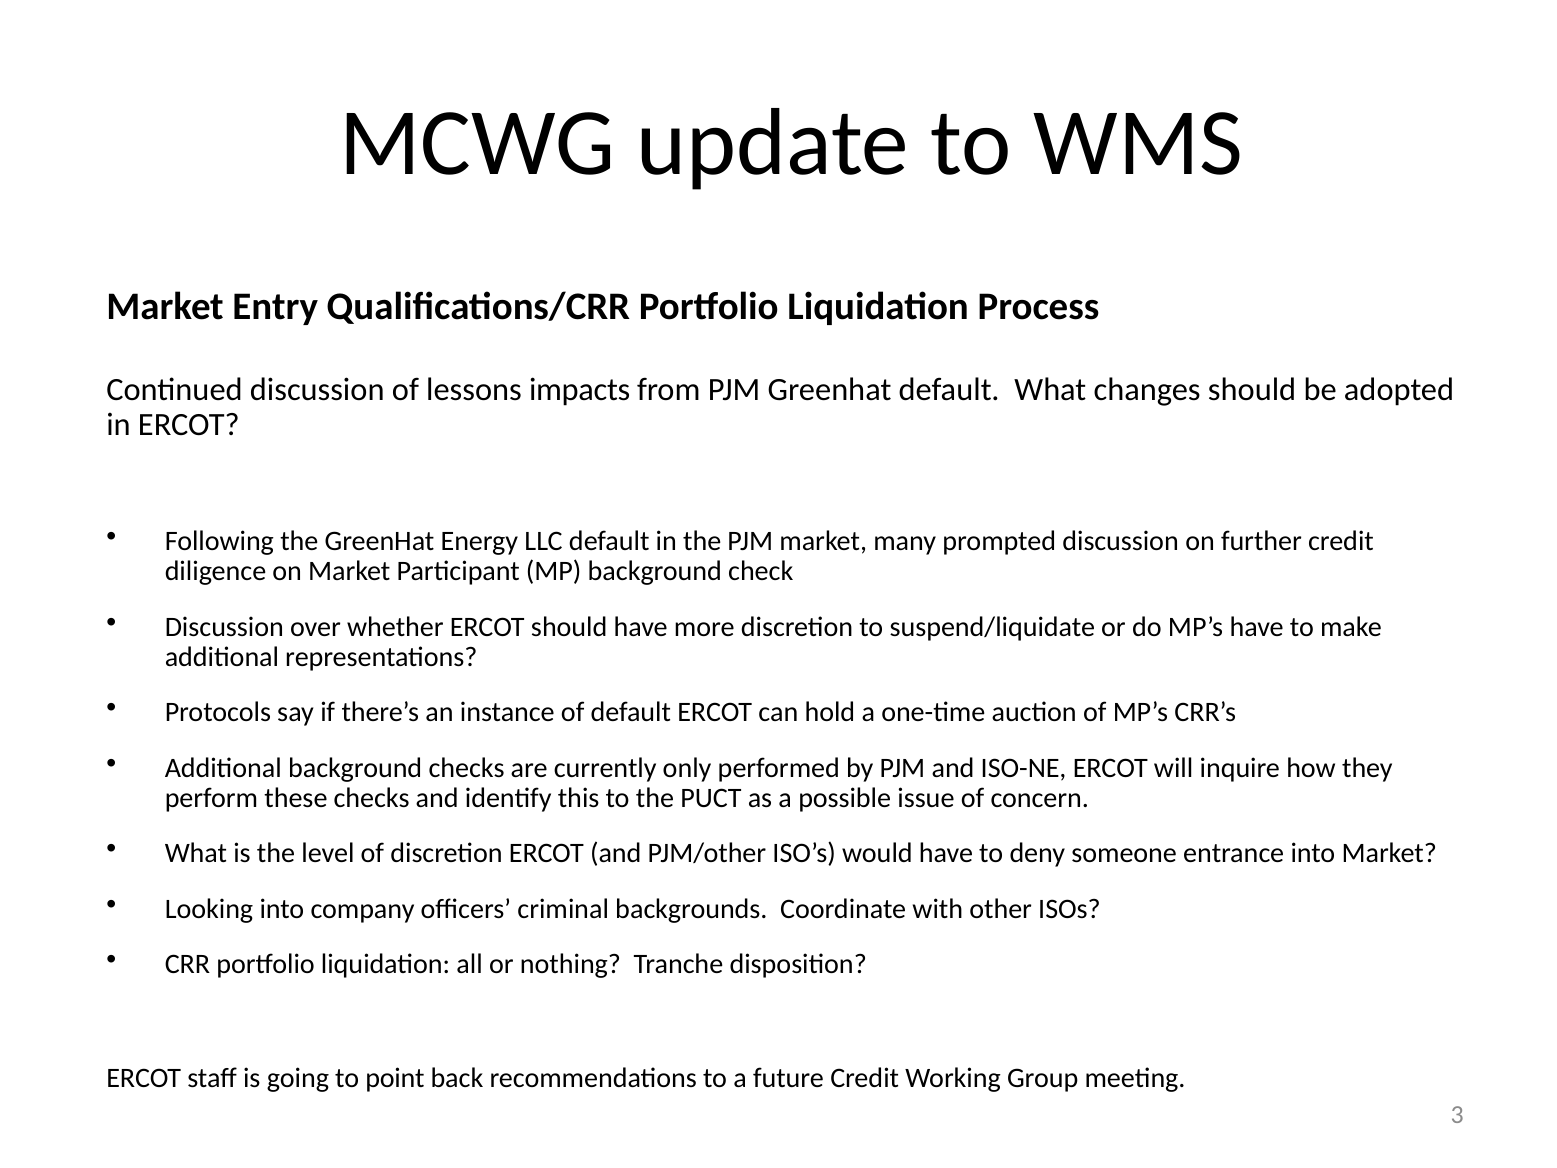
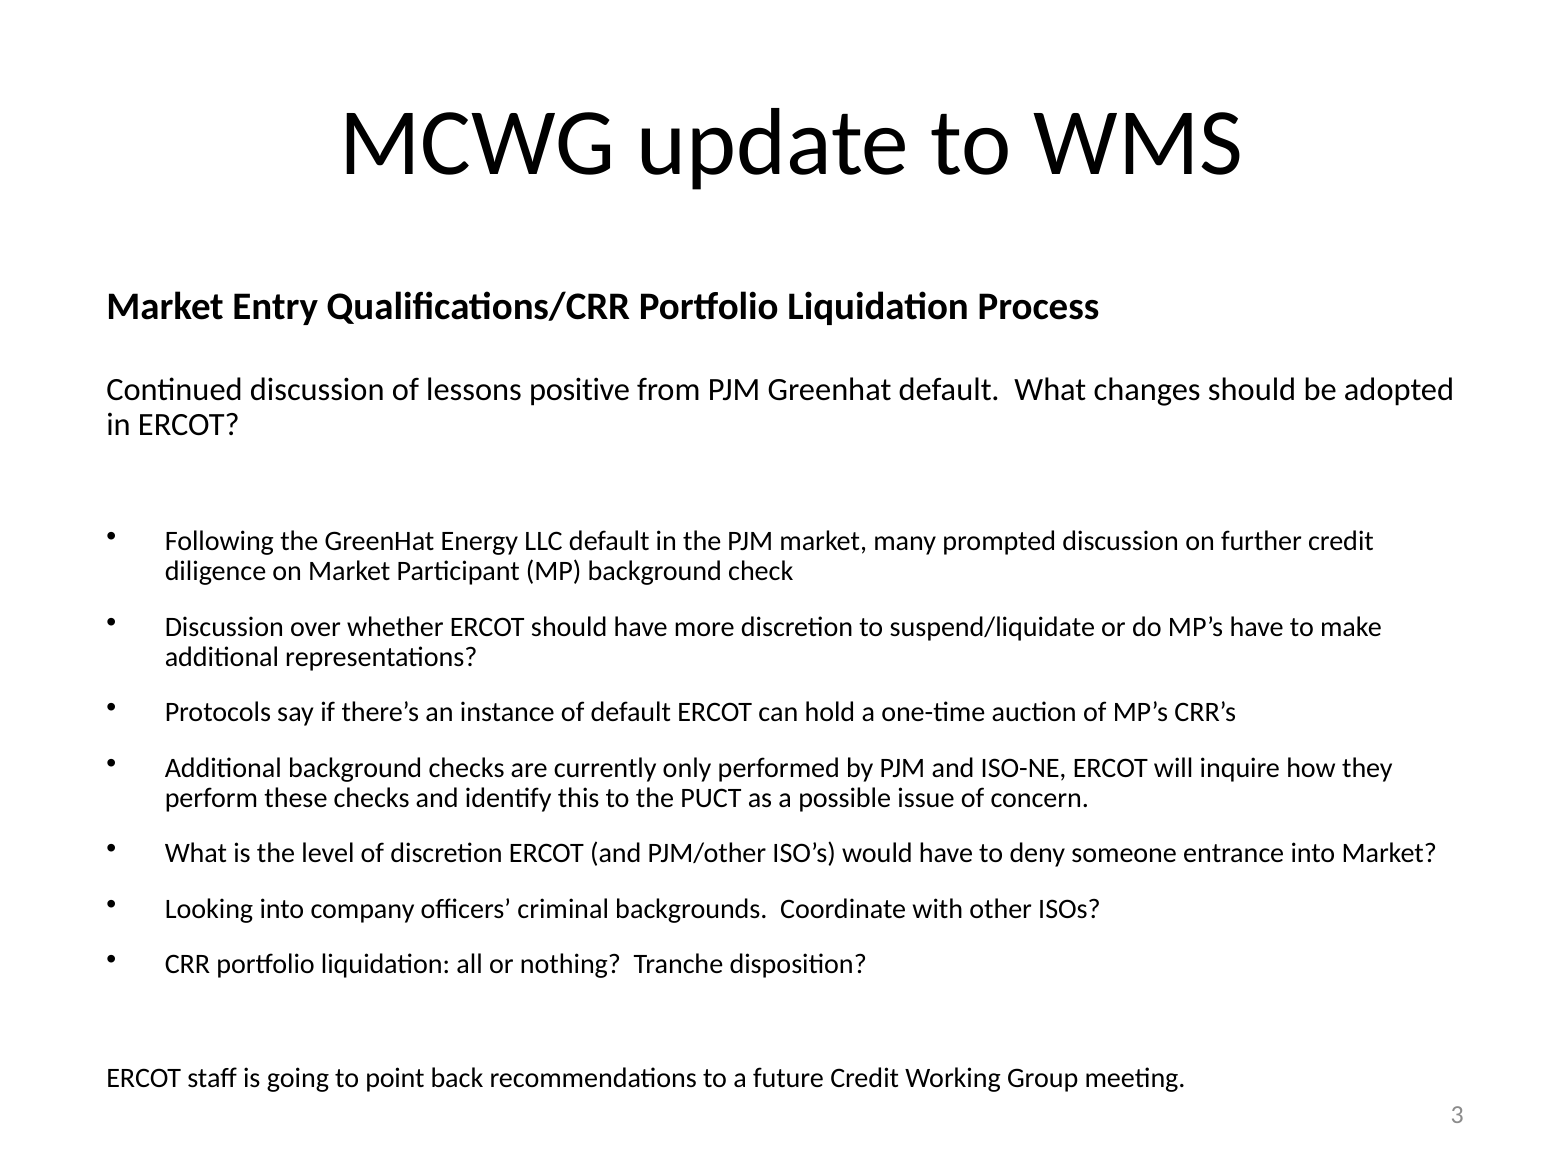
impacts: impacts -> positive
